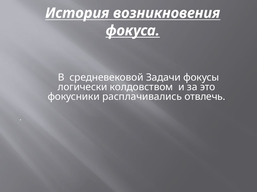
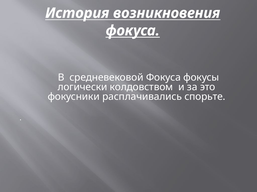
средневековой Задачи: Задачи -> Фокуса
отвлечь: отвлечь -> спорьте
